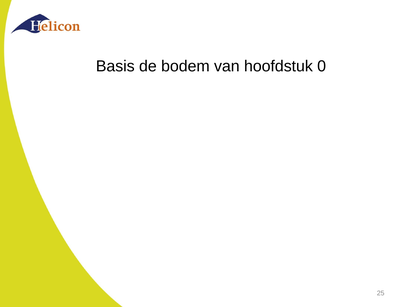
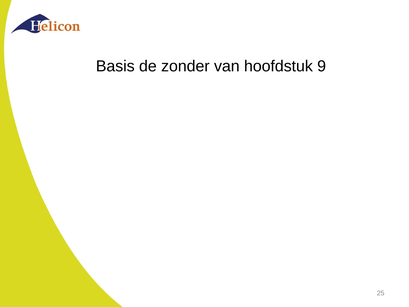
bodem: bodem -> zonder
0: 0 -> 9
